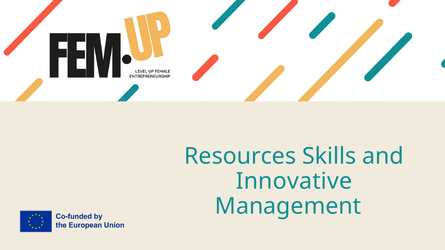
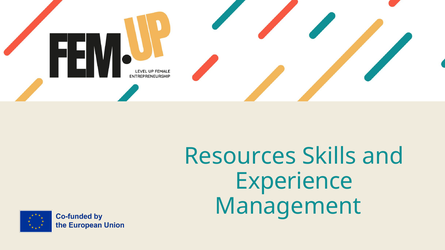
Innovative: Innovative -> Experience
